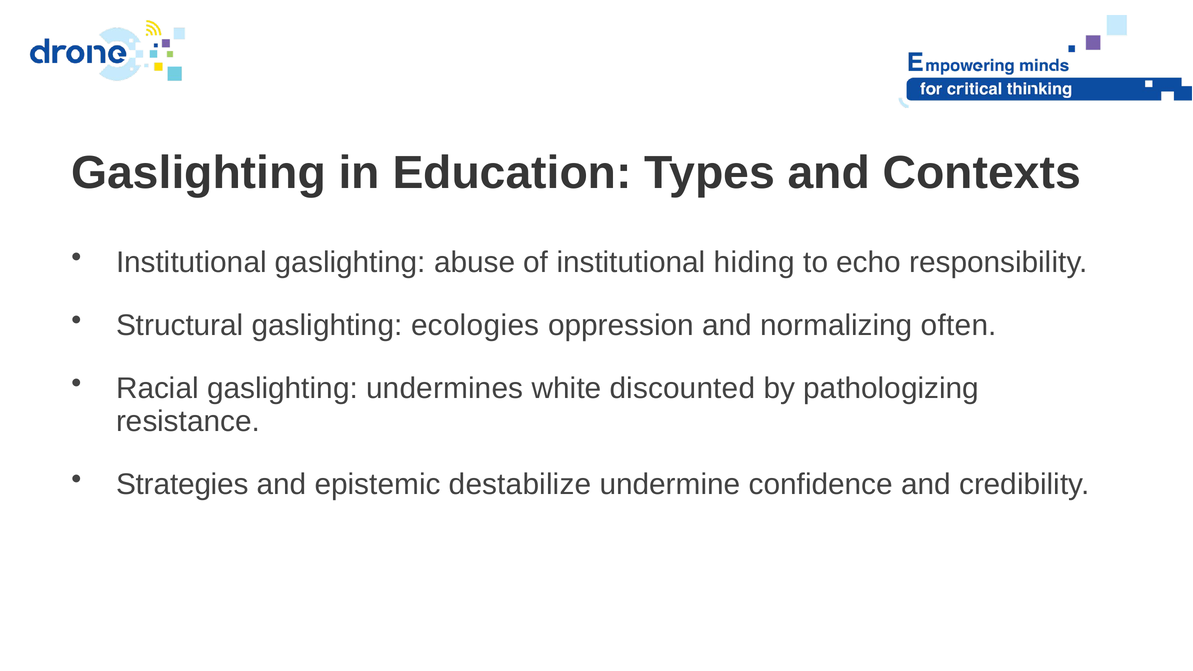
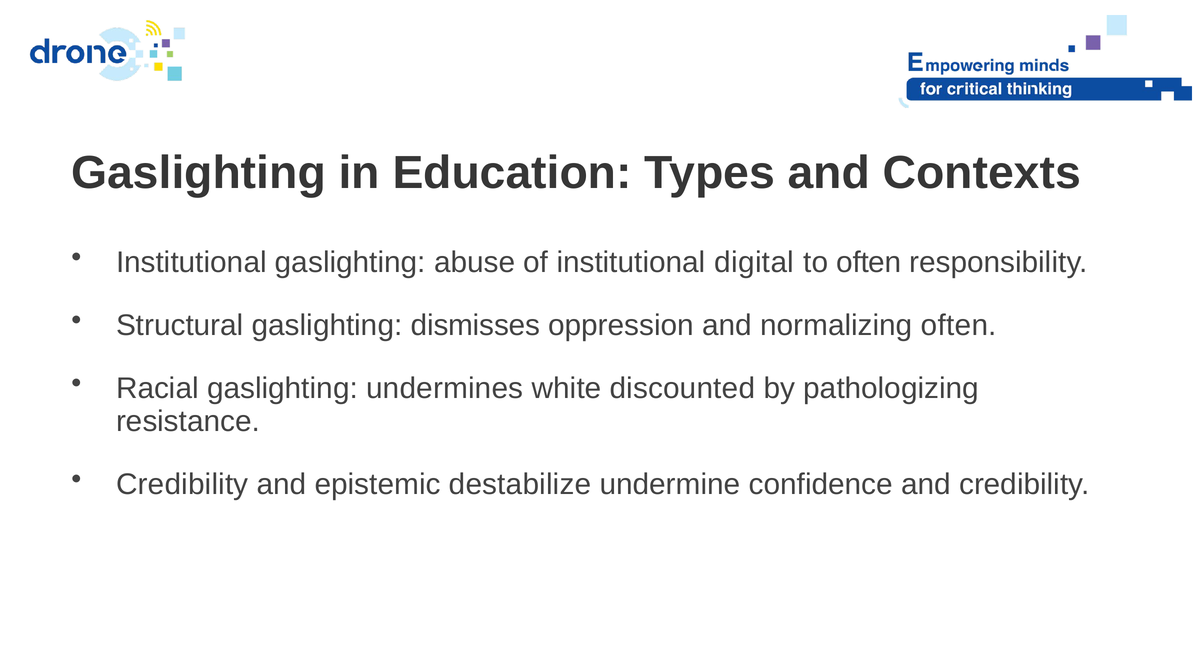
hiding: hiding -> digital
to echo: echo -> often
ecologies: ecologies -> dismisses
Strategies at (182, 484): Strategies -> Credibility
